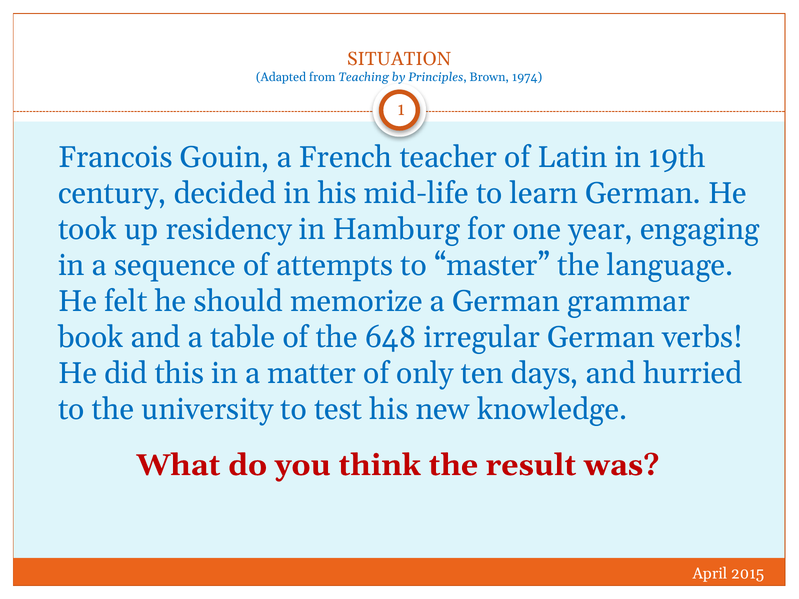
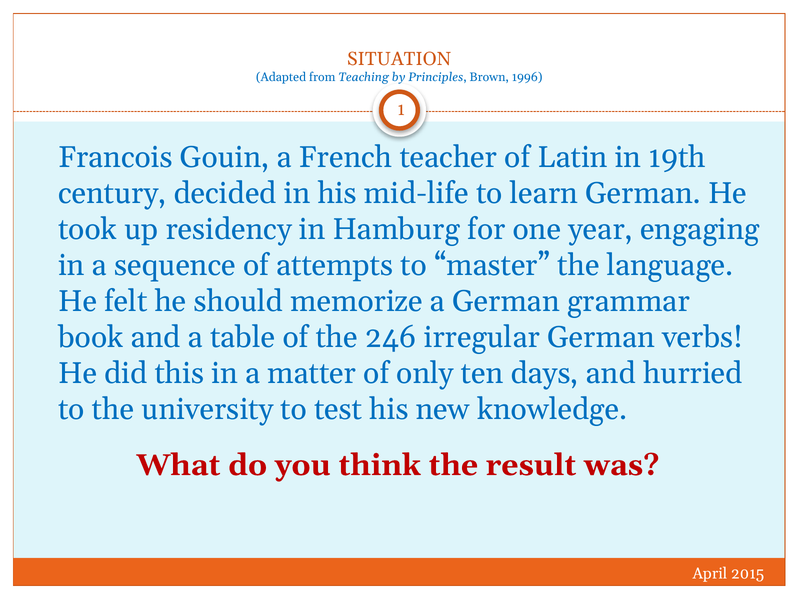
1974: 1974 -> 1996
648: 648 -> 246
